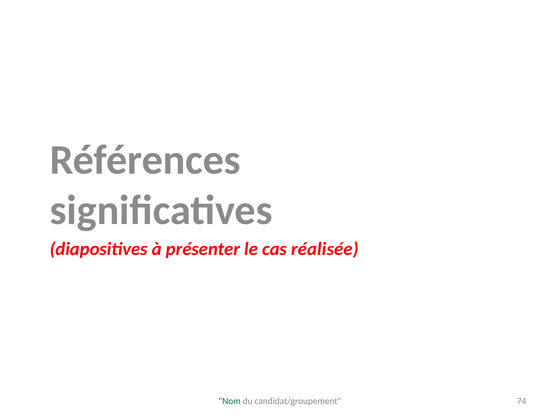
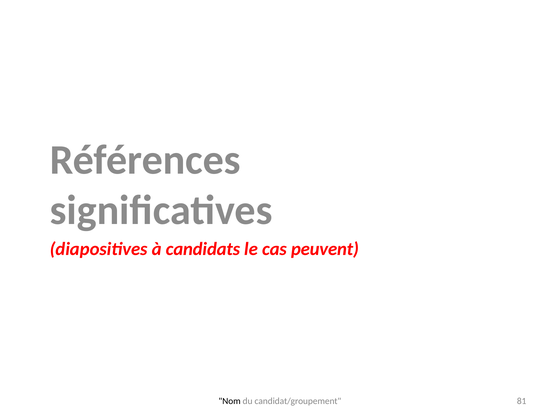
présenter: présenter -> candidats
réalisée: réalisée -> peuvent
Nom colour: green -> black
74: 74 -> 81
